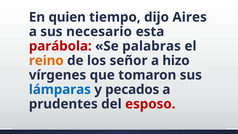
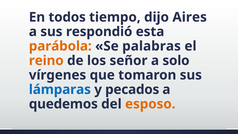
quien: quien -> todos
necesario: necesario -> respondió
parábola colour: red -> orange
hizo: hizo -> solo
prudentes: prudentes -> quedemos
esposo colour: red -> orange
